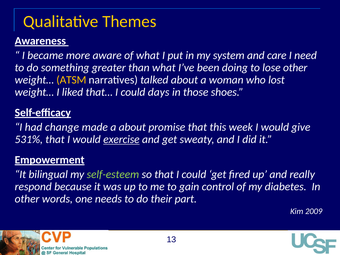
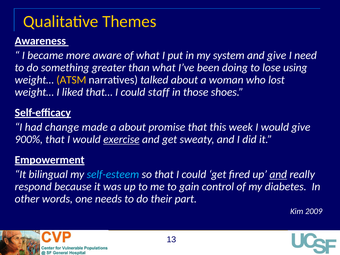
and care: care -> give
lose other: other -> using
days: days -> staff
531%: 531% -> 900%
self-esteem colour: light green -> light blue
and at (278, 174) underline: none -> present
